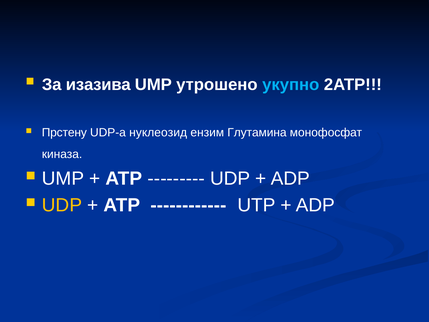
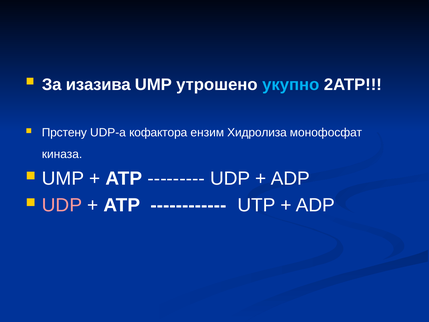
нуклеозид: нуклеозид -> кофактора
Глутамина: Глутамина -> Хидролиза
UDP at (62, 205) colour: yellow -> pink
